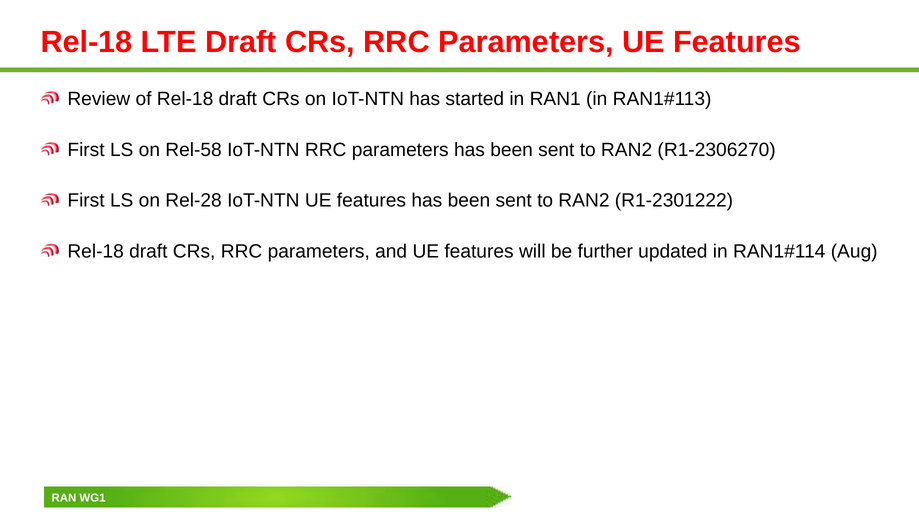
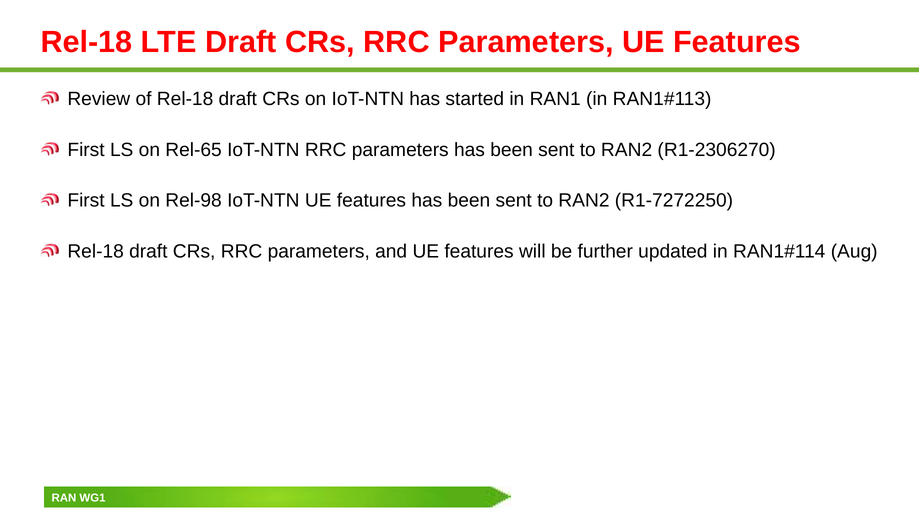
Rel-58: Rel-58 -> Rel-65
Rel-28: Rel-28 -> Rel-98
R1-2301222: R1-2301222 -> R1-7272250
